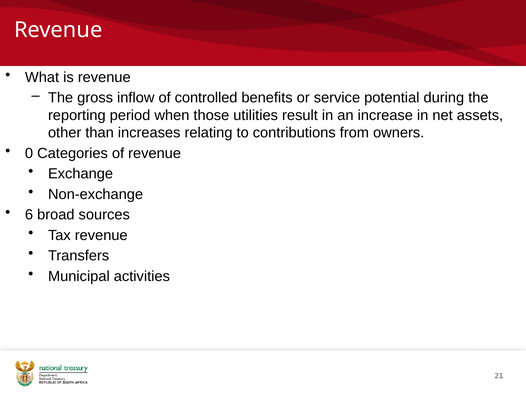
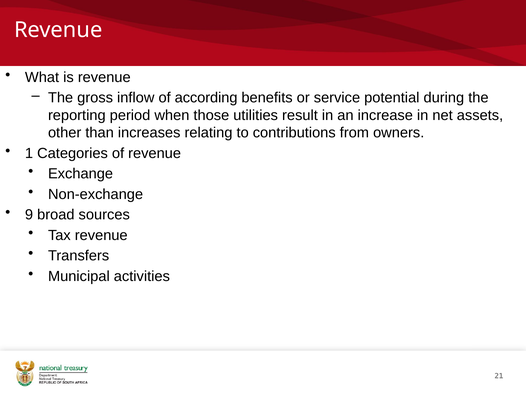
controlled: controlled -> according
0: 0 -> 1
6: 6 -> 9
